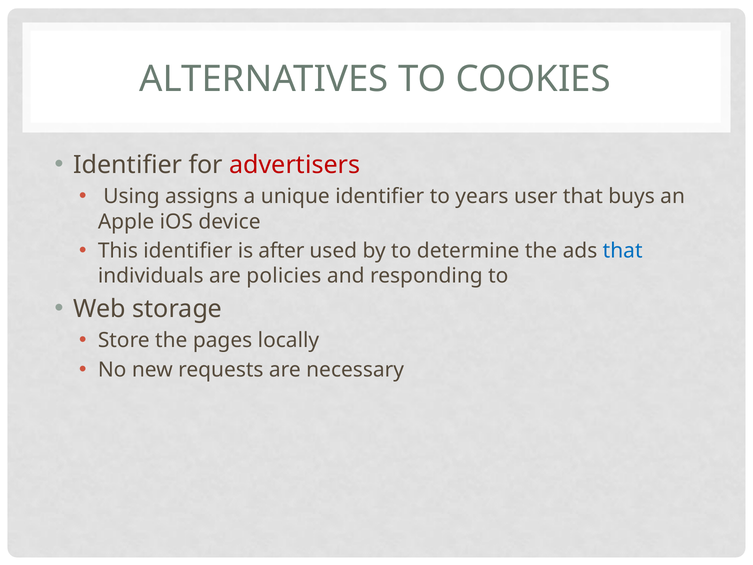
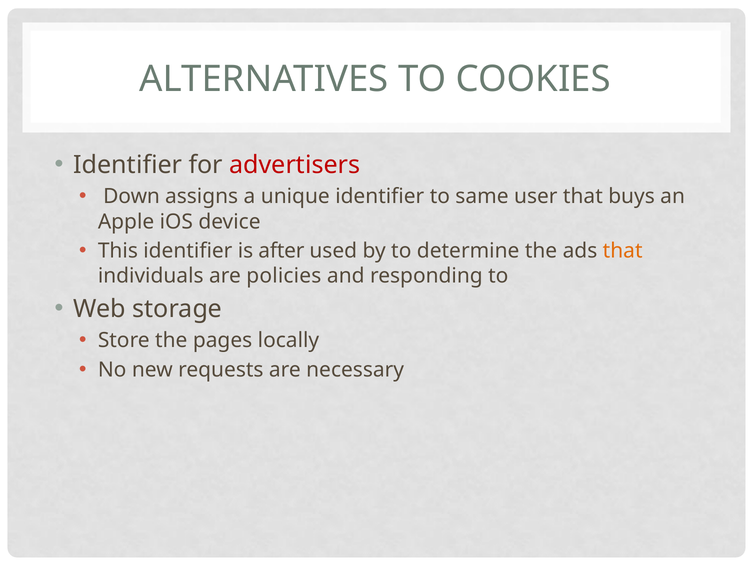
Using: Using -> Down
years: years -> same
that at (623, 251) colour: blue -> orange
